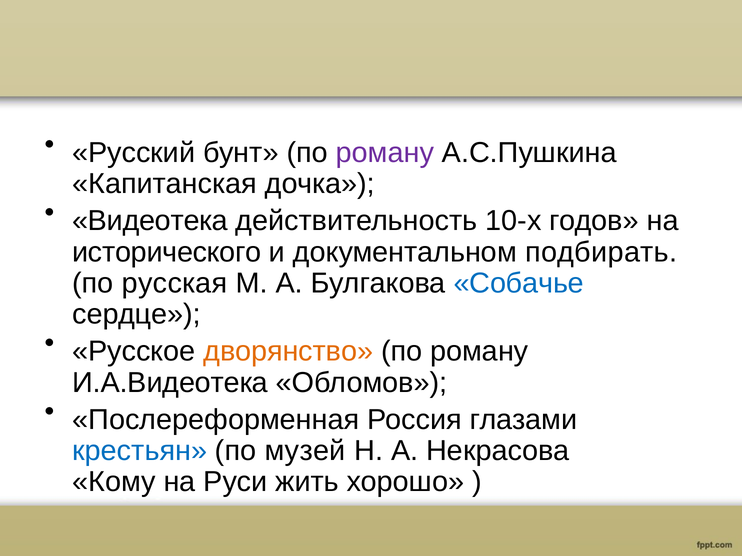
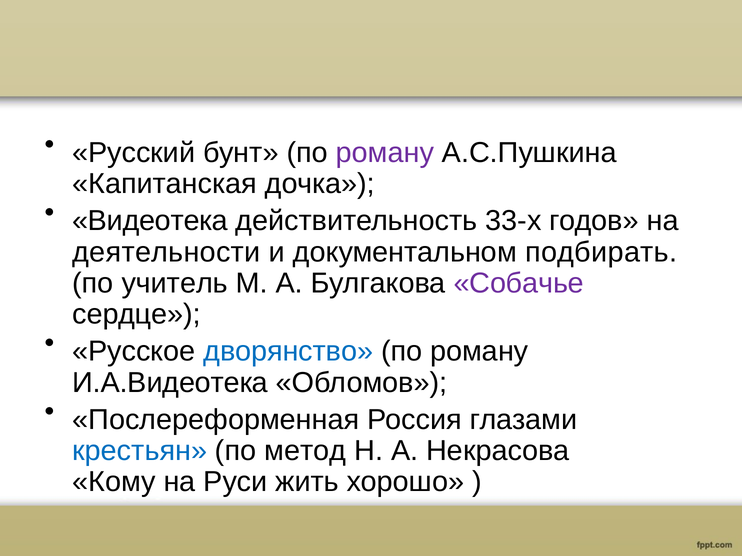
10-х: 10-х -> 33-х
исторического: исторического -> деятельности
русская: русская -> учитель
Собачье colour: blue -> purple
дворянство colour: orange -> blue
музей: музей -> метод
